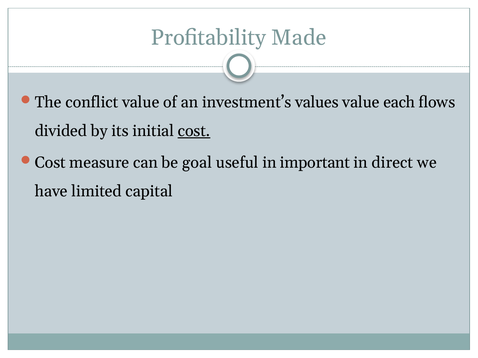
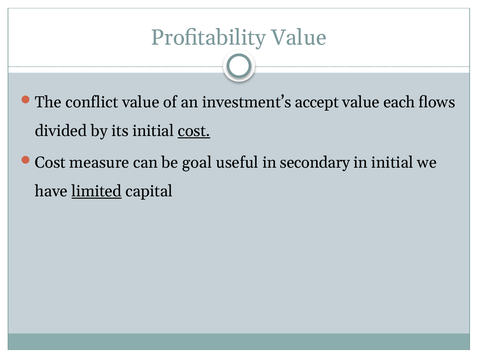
Profitability Made: Made -> Value
values: values -> accept
important: important -> secondary
in direct: direct -> initial
limited underline: none -> present
